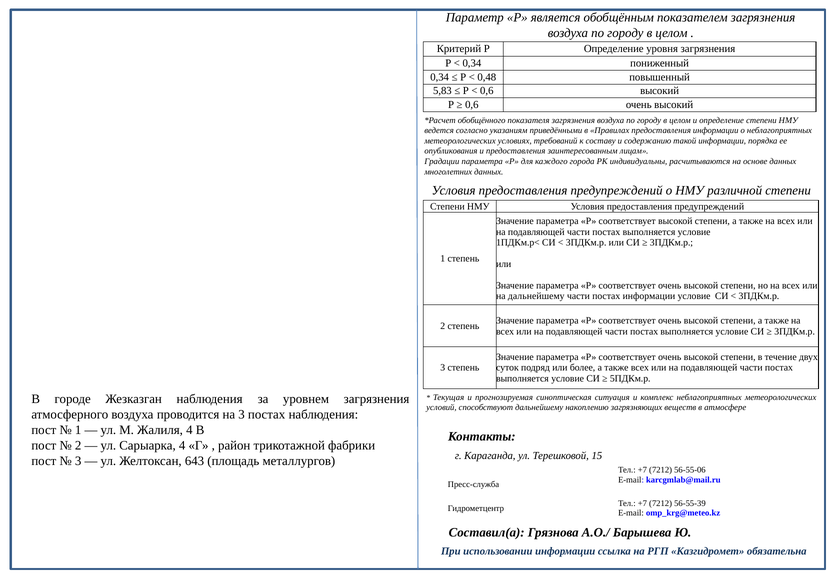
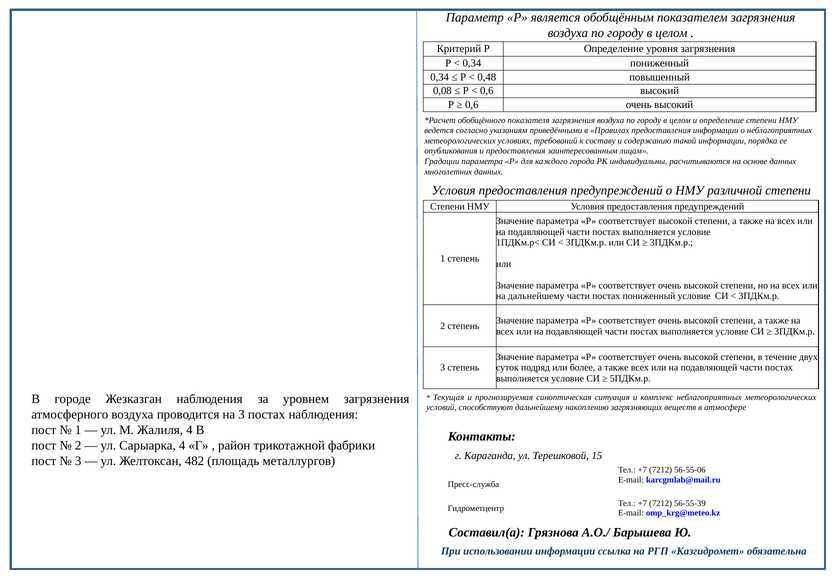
5,83: 5,83 -> 0,08
постах информации: информации -> пониженный
643: 643 -> 482
